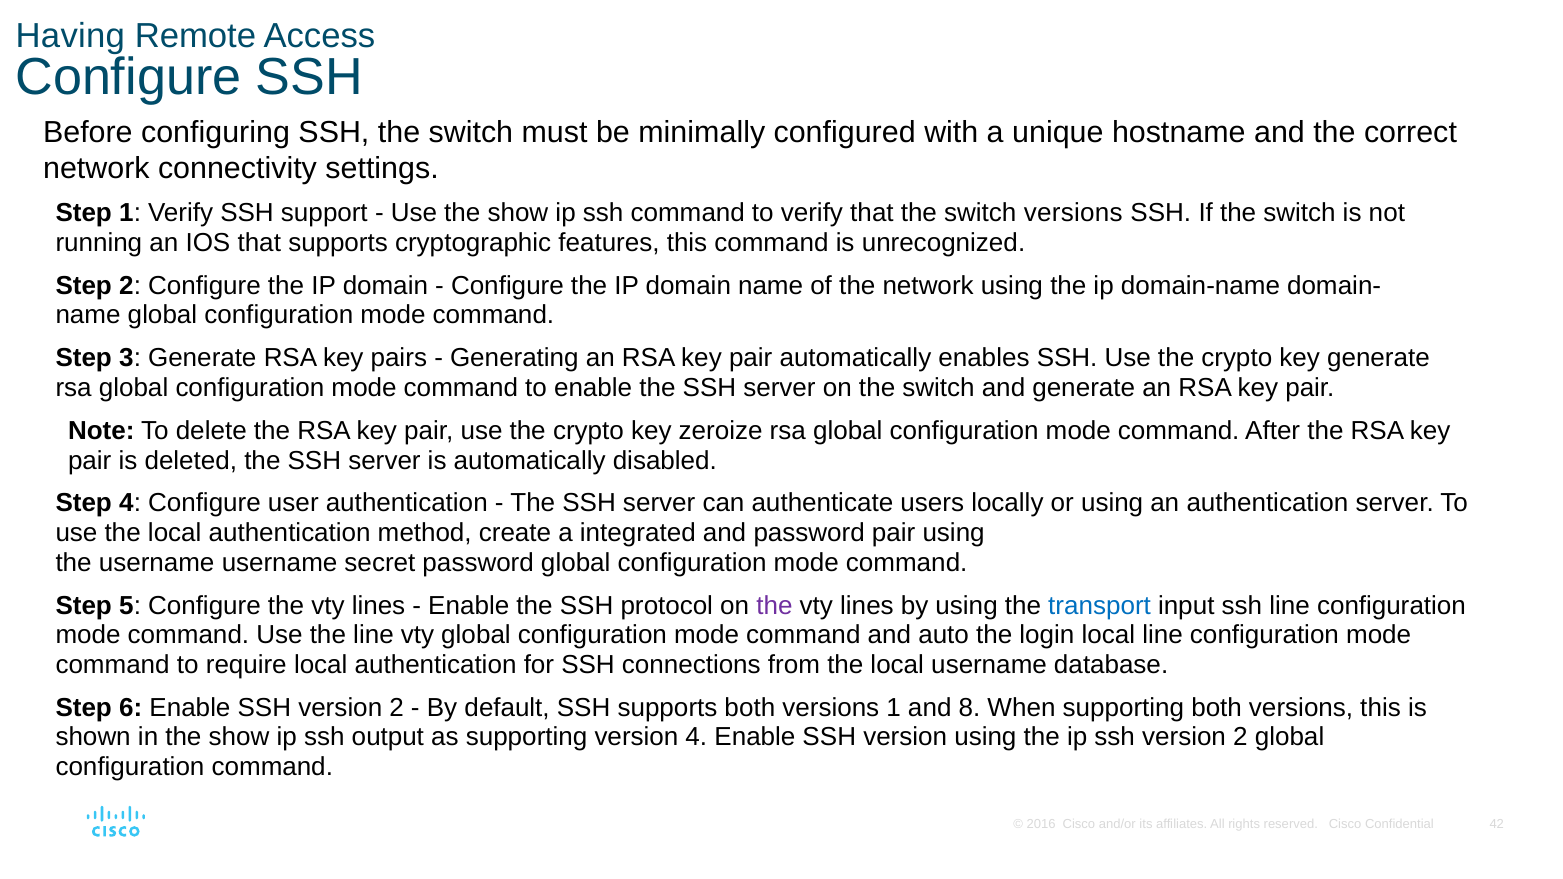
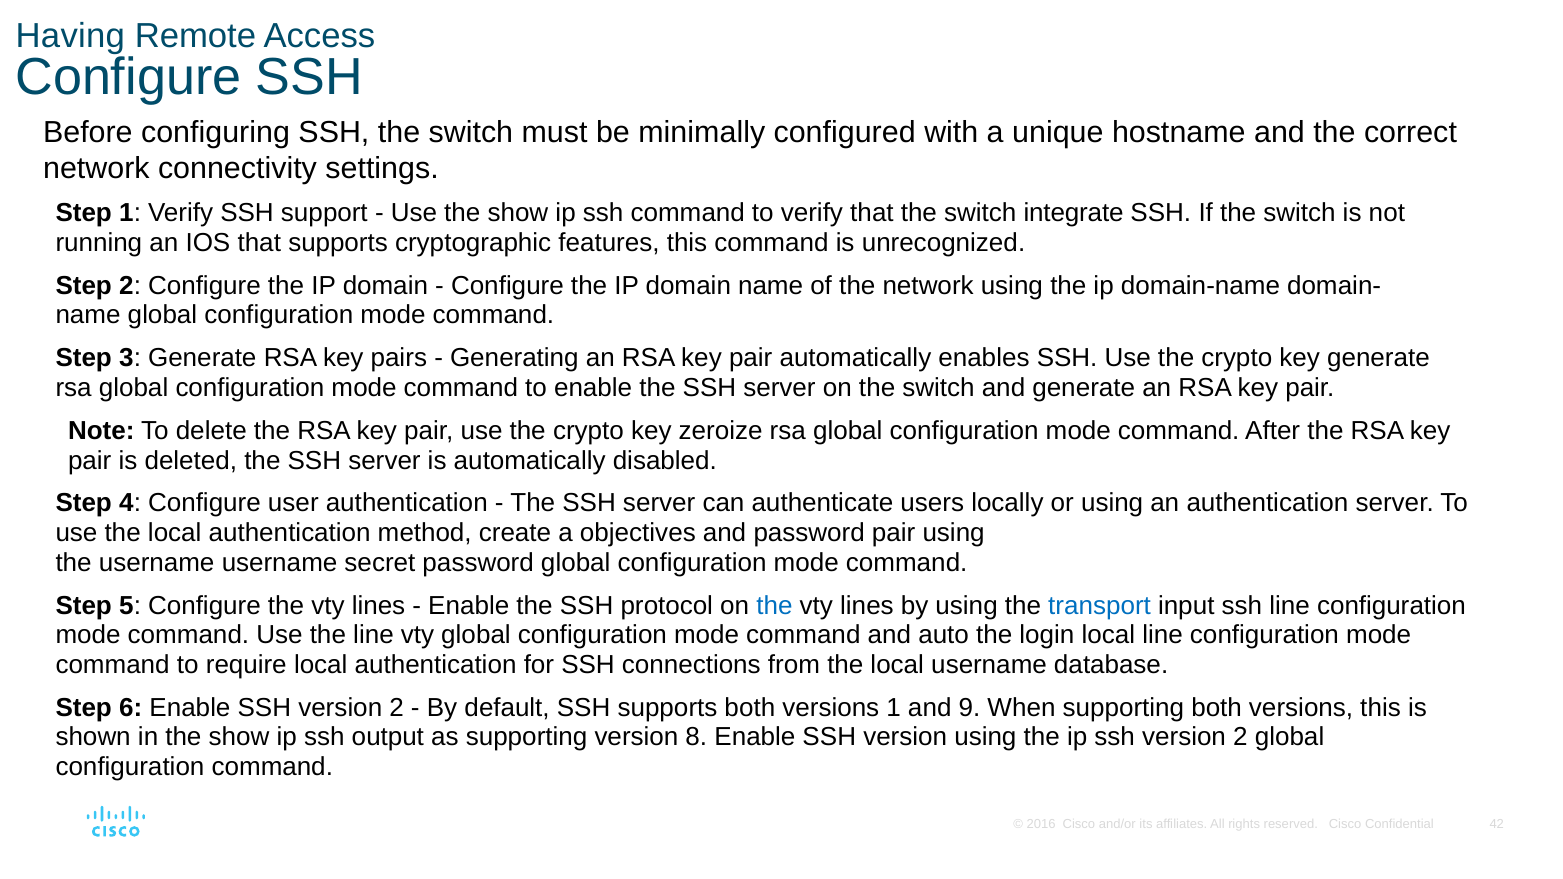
switch versions: versions -> integrate
integrated: integrated -> objectives
the at (774, 606) colour: purple -> blue
8: 8 -> 9
version 4: 4 -> 8
